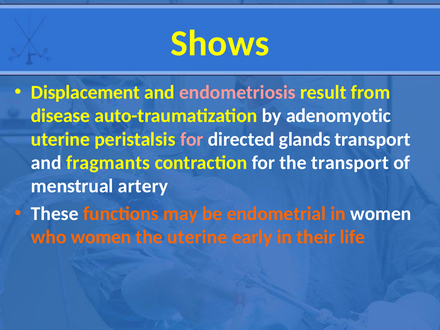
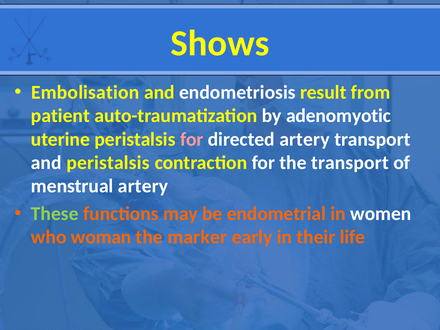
Displacement: Displacement -> Embolisation
endometriosis colour: pink -> white
disease: disease -> patient
directed glands: glands -> artery
and fragmants: fragmants -> peristalsis
These colour: white -> light green
who women: women -> woman
the uterine: uterine -> marker
